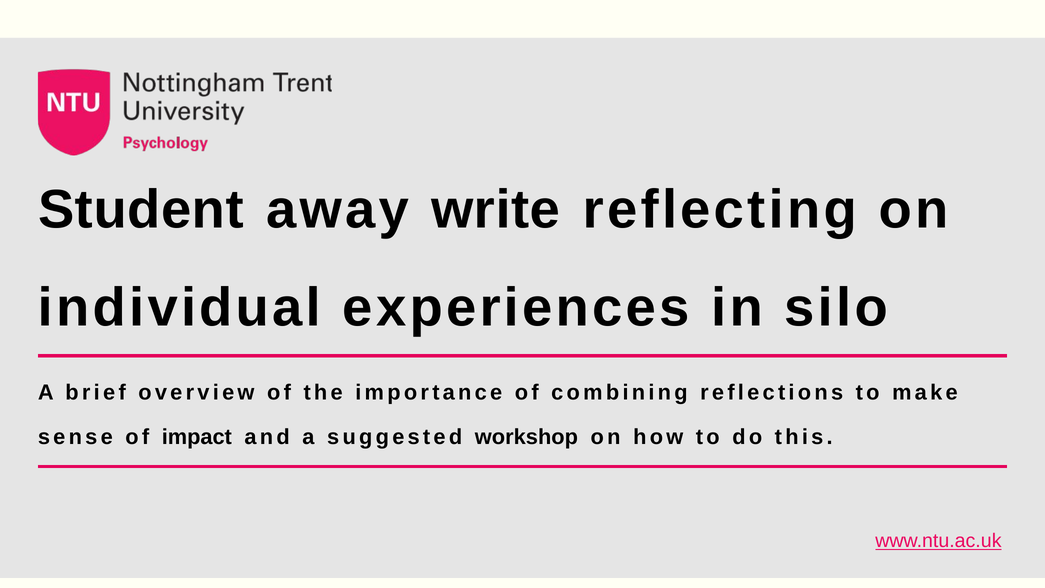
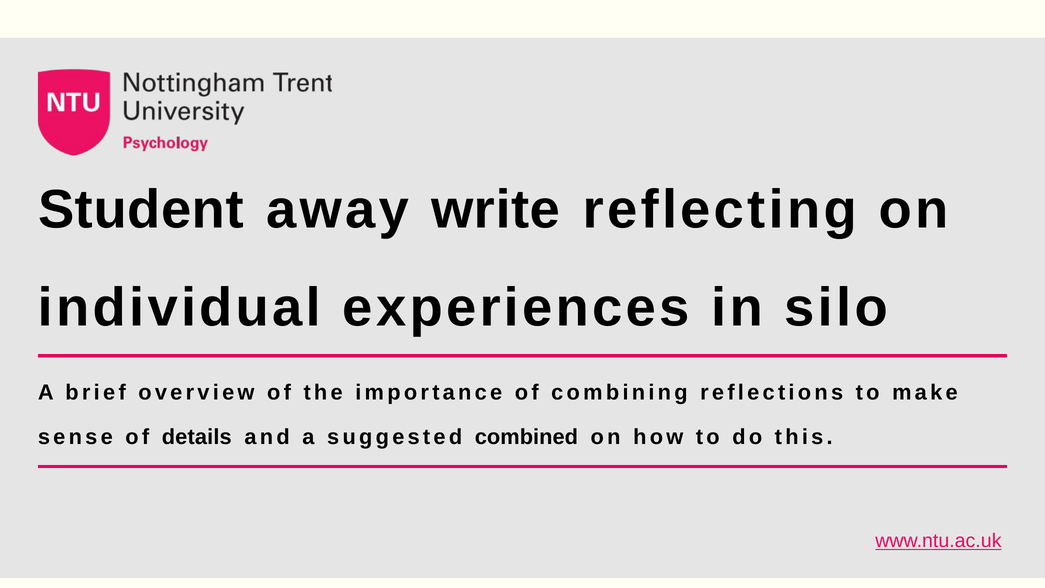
impact: impact -> details
workshop: workshop -> combined
